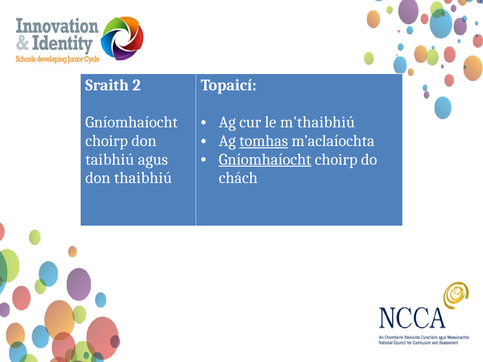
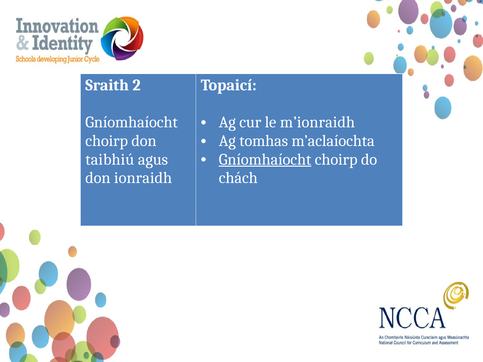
m’thaibhiú: m’thaibhiú -> m’ionraidh
tomhas underline: present -> none
thaibhiú: thaibhiú -> ionraidh
